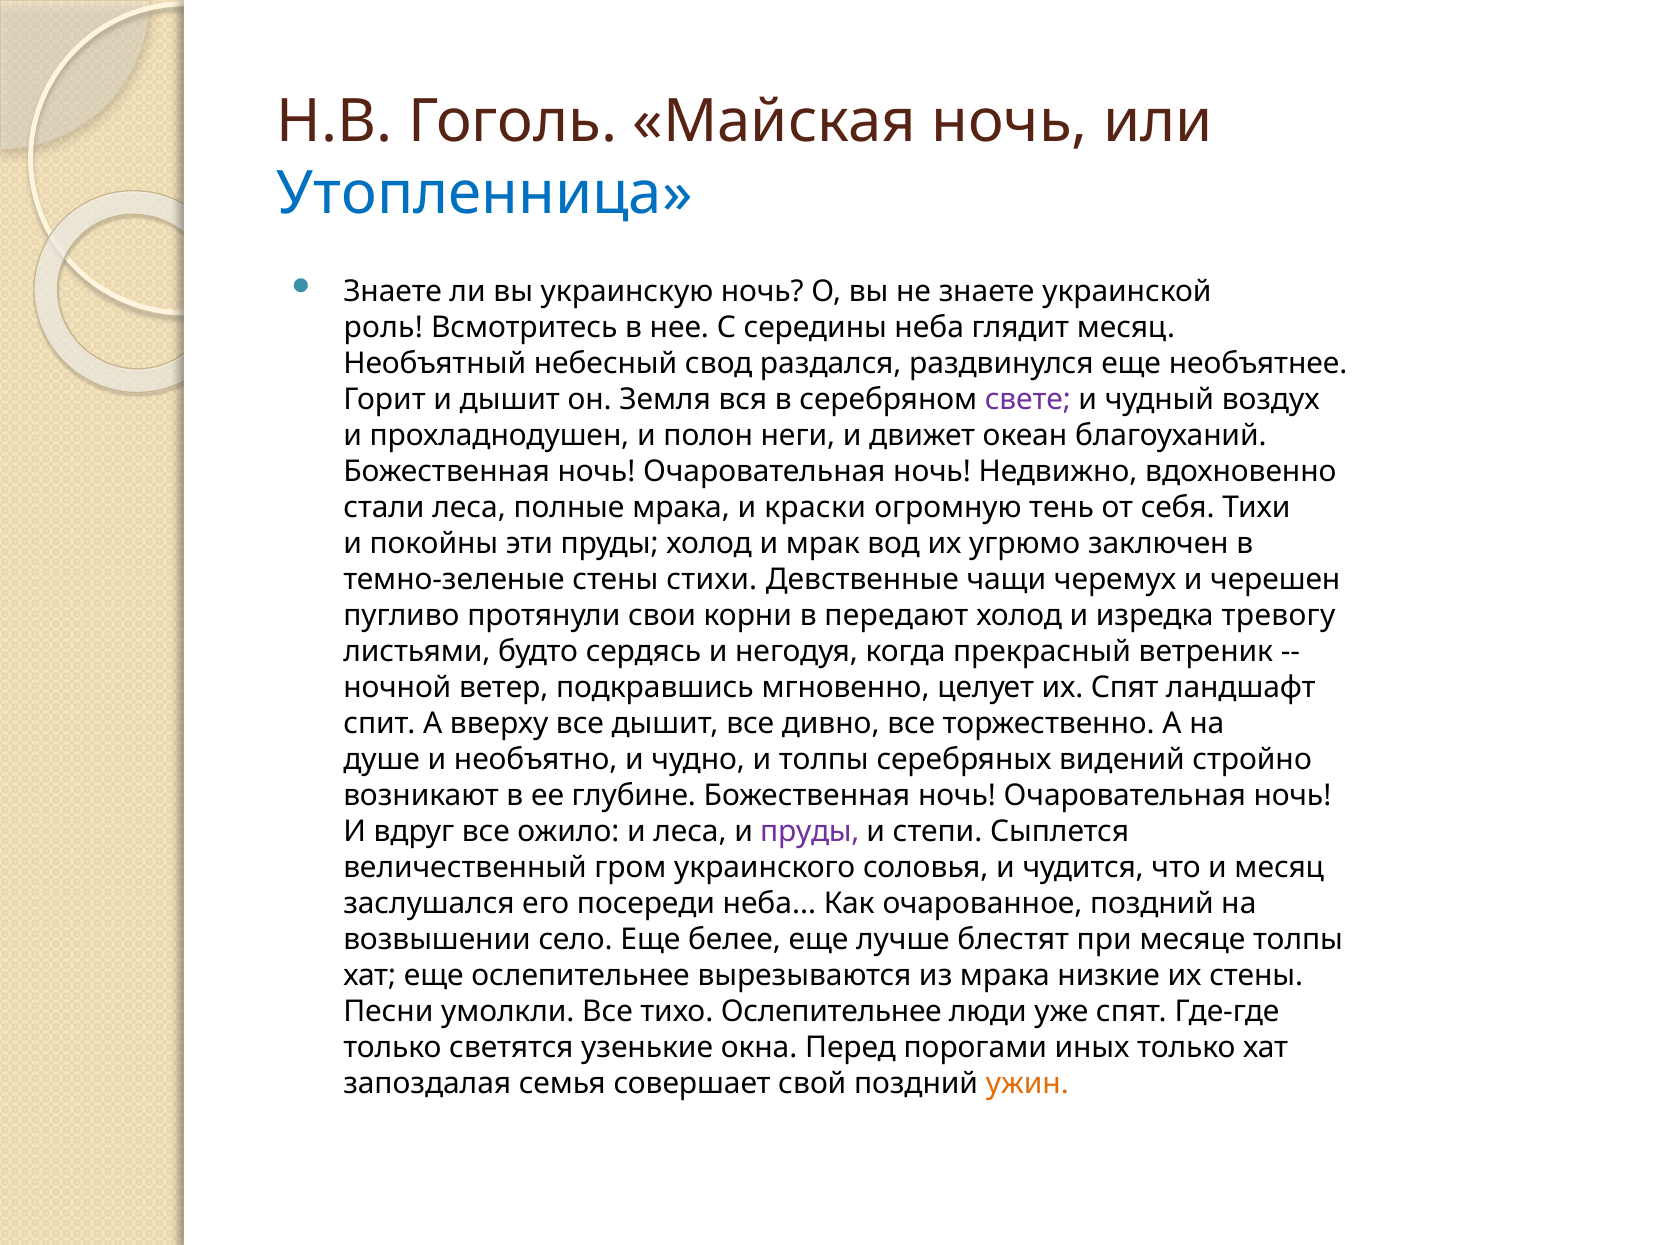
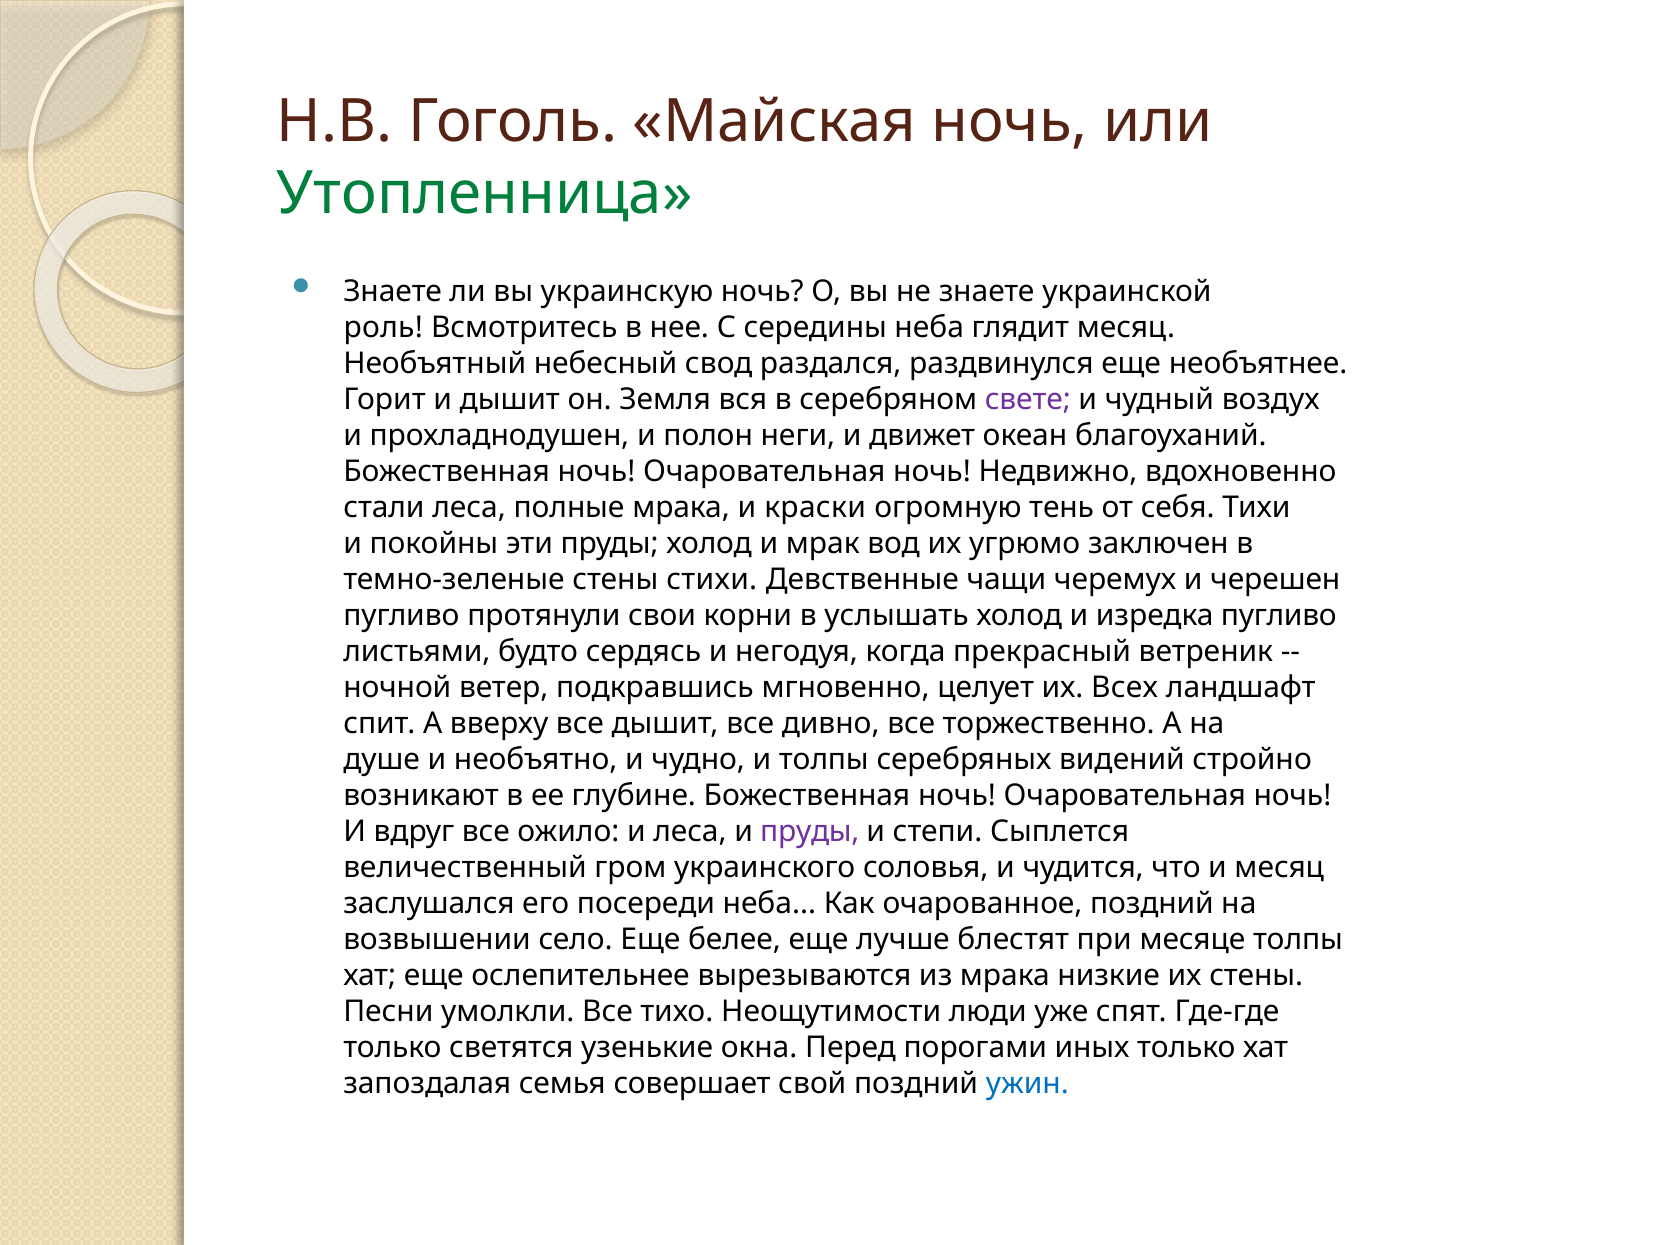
Утопленница colour: blue -> green
передают: передают -> услышать
изредка тревогу: тревогу -> пугливо
их Спят: Спят -> Всех
тихо Ослепительнее: Ослепительнее -> Неощутимости
ужин colour: orange -> blue
